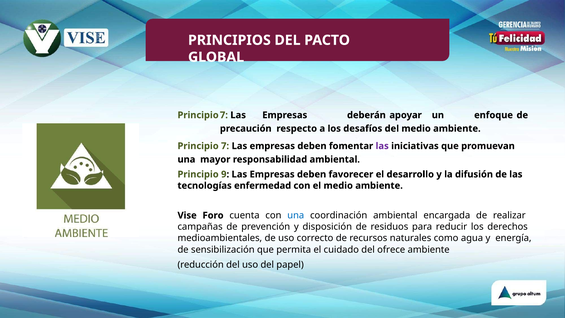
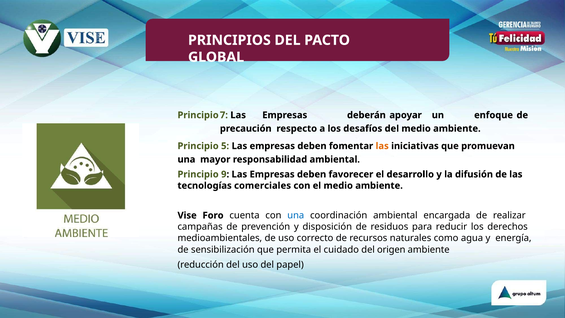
7: 7 -> 5
las at (382, 146) colour: purple -> orange
enfermedad: enfermedad -> comerciales
ofrece: ofrece -> origen
